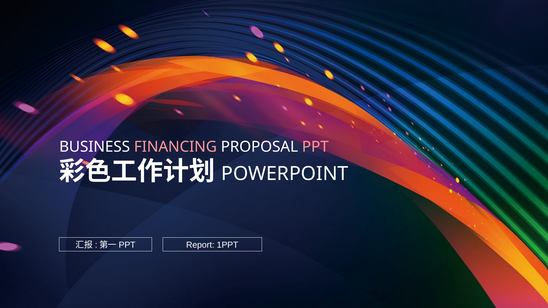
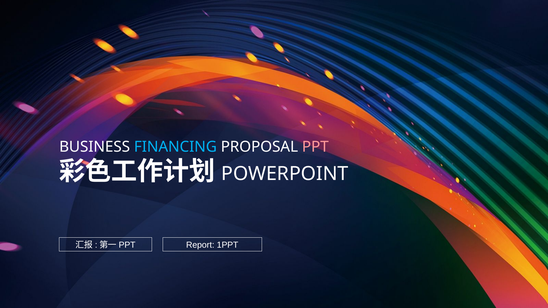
FINANCING colour: pink -> light blue
